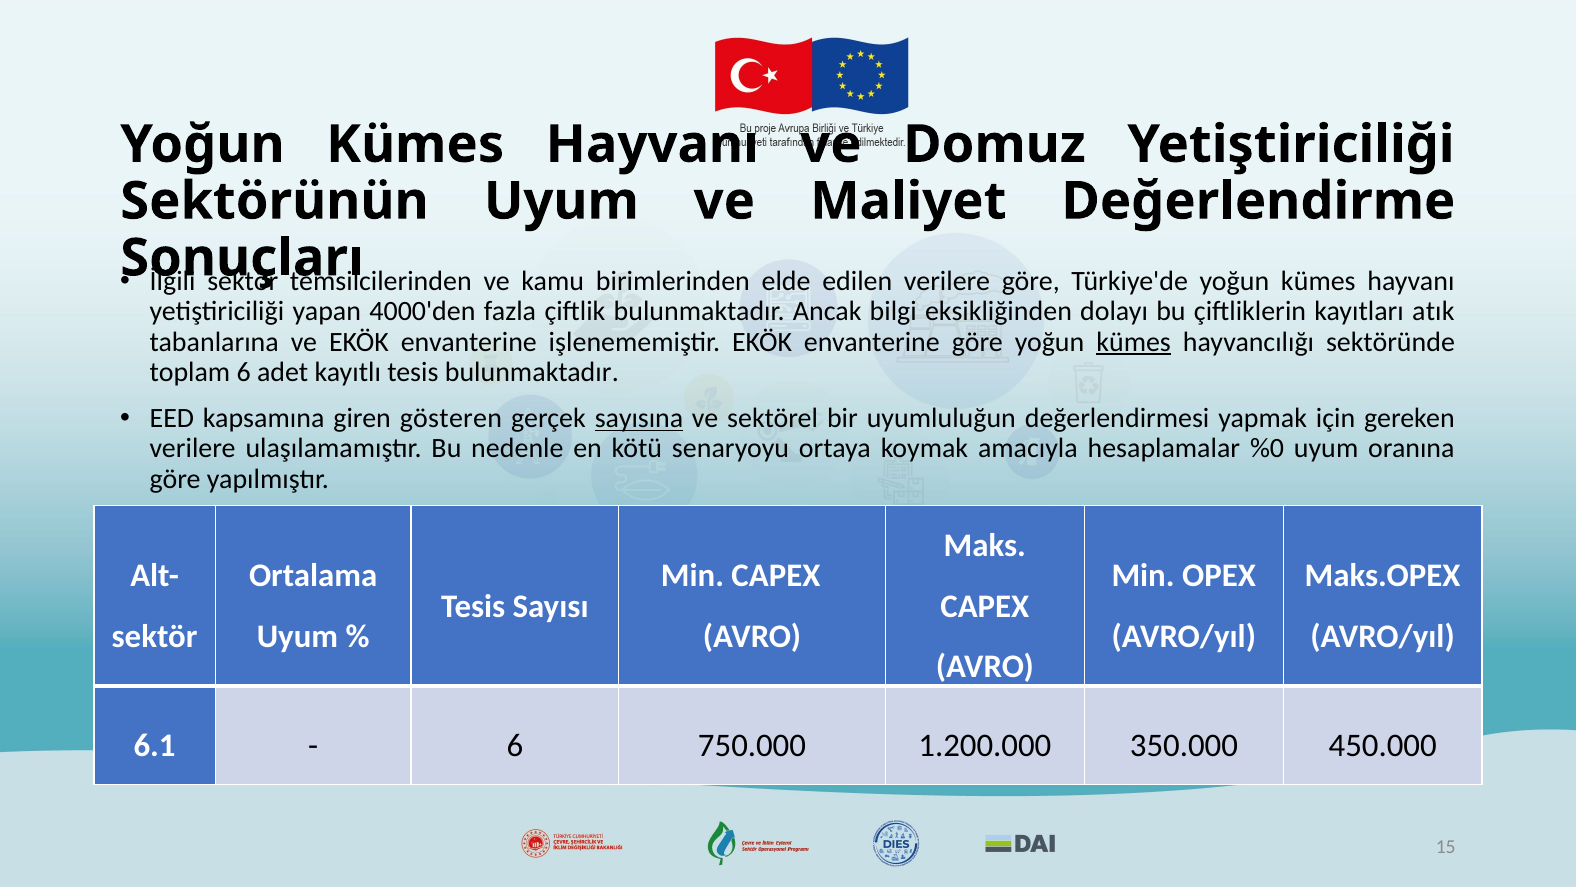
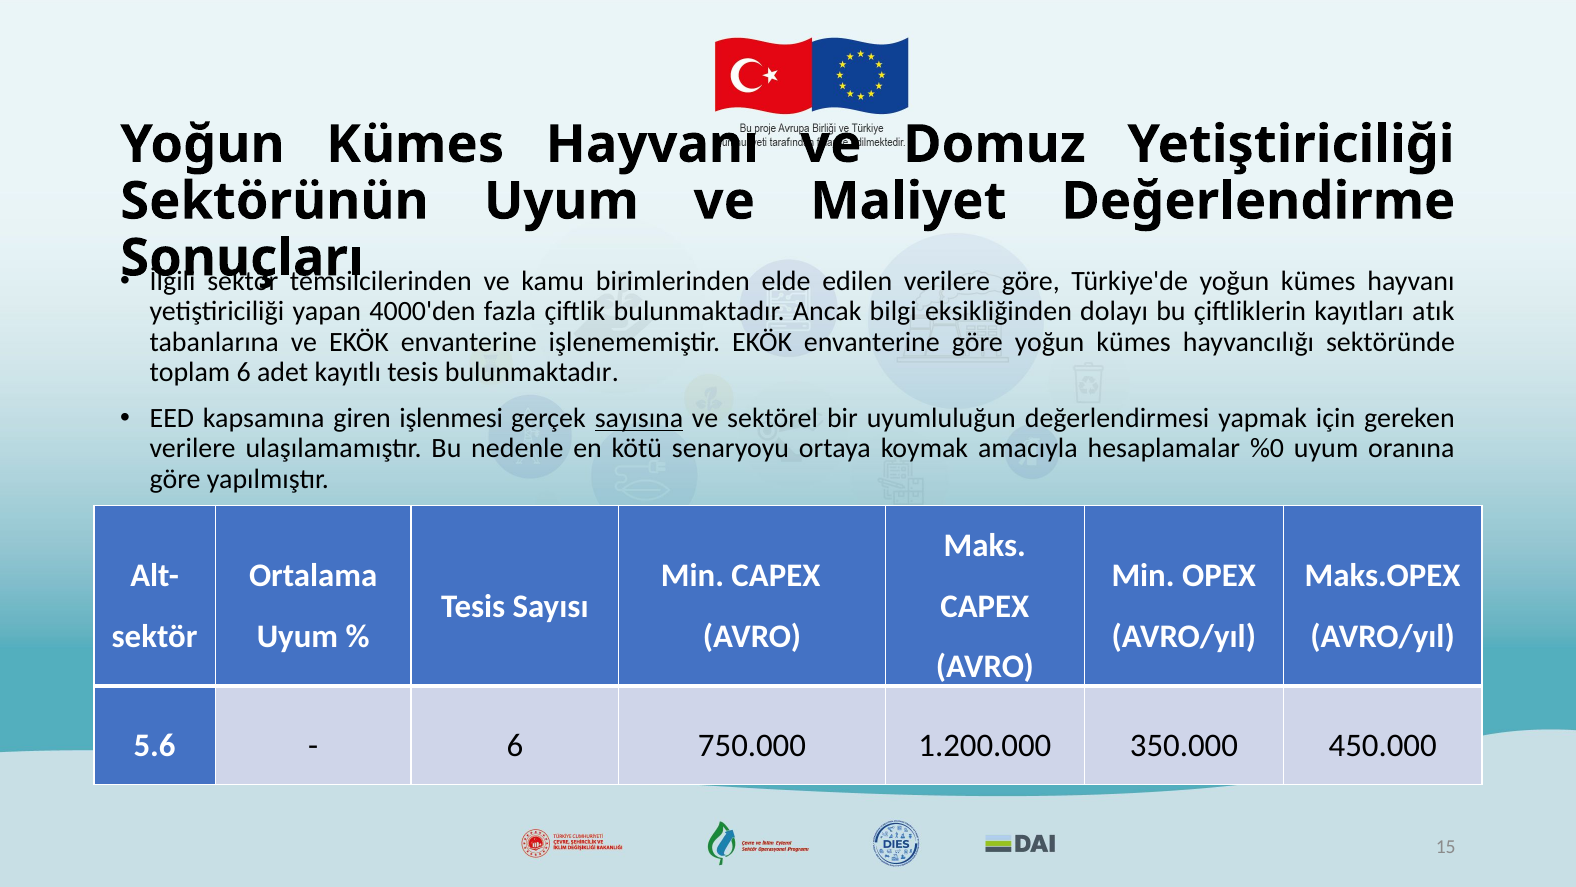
kümes at (1134, 342) underline: present -> none
gösteren: gösteren -> işlenmesi
6.1: 6.1 -> 5.6
